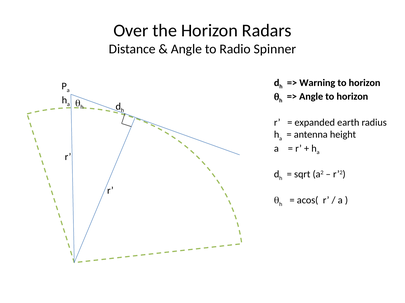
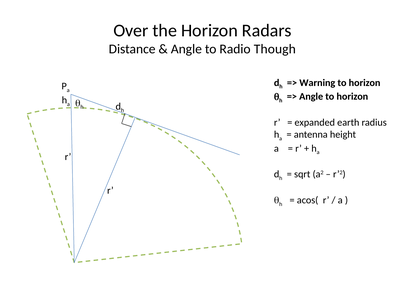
Spinner: Spinner -> Though
